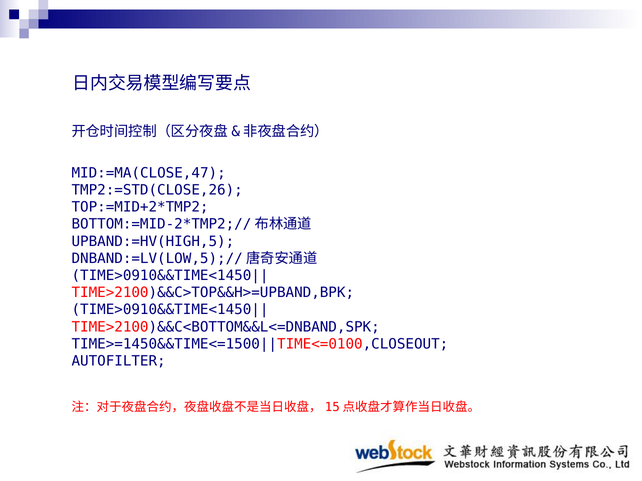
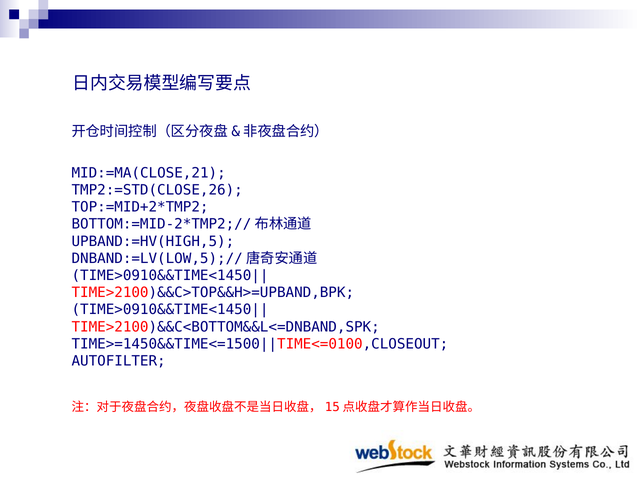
MID:=MA(CLOSE,47: MID:=MA(CLOSE,47 -> MID:=MA(CLOSE,21
